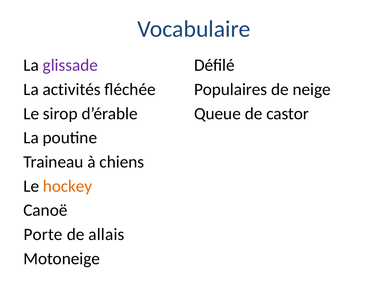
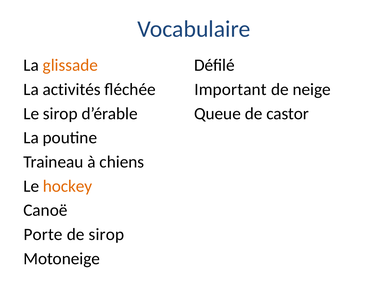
glissade colour: purple -> orange
Populaires: Populaires -> Important
de allais: allais -> sirop
